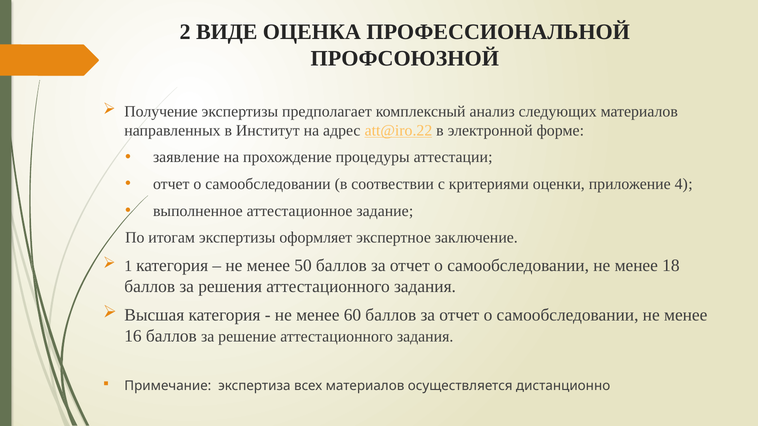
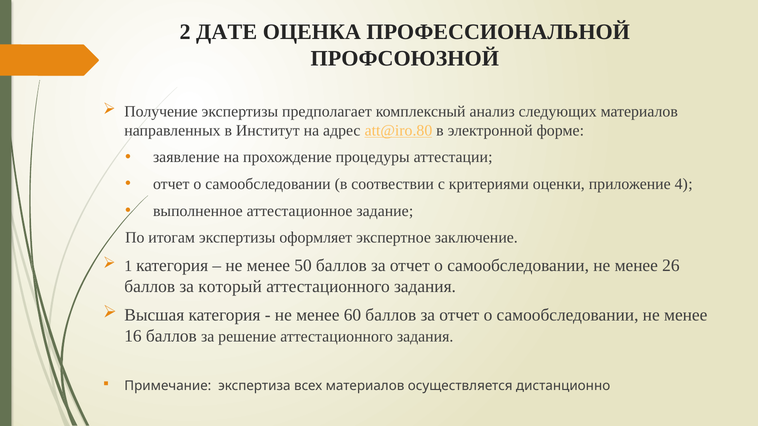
ВИДЕ: ВИДЕ -> ДАТЕ
att@iro.22: att@iro.22 -> att@iro.80
18: 18 -> 26
решения: решения -> который
